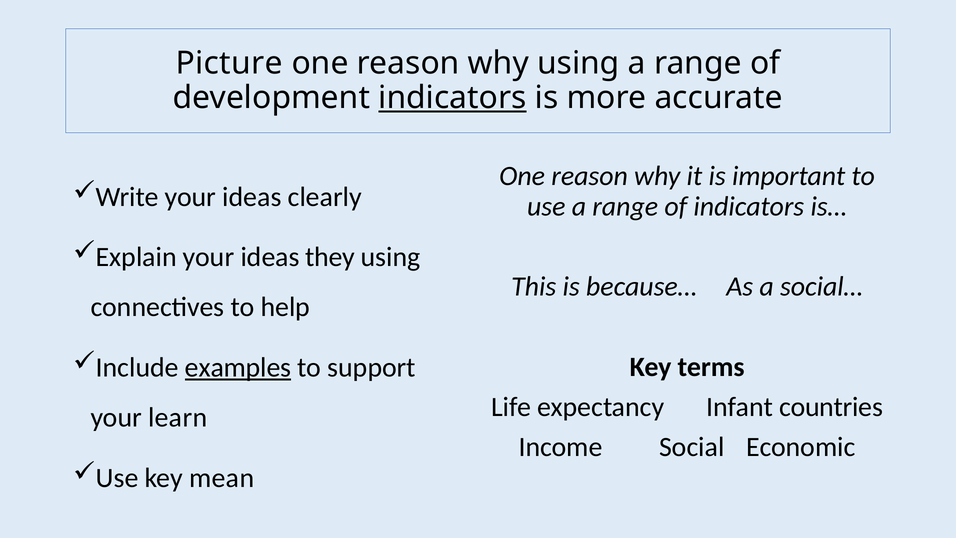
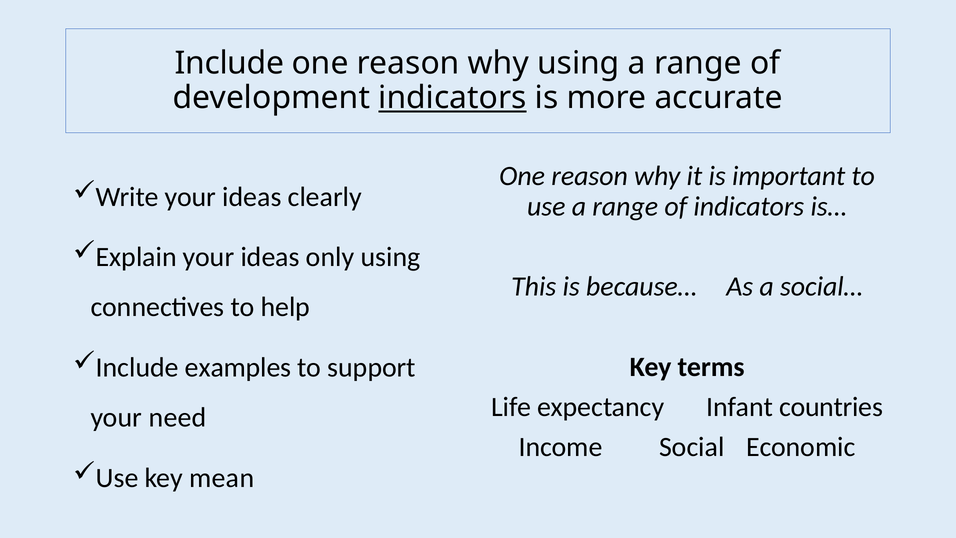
Picture at (229, 63): Picture -> Include
they: they -> only
examples underline: present -> none
learn: learn -> need
